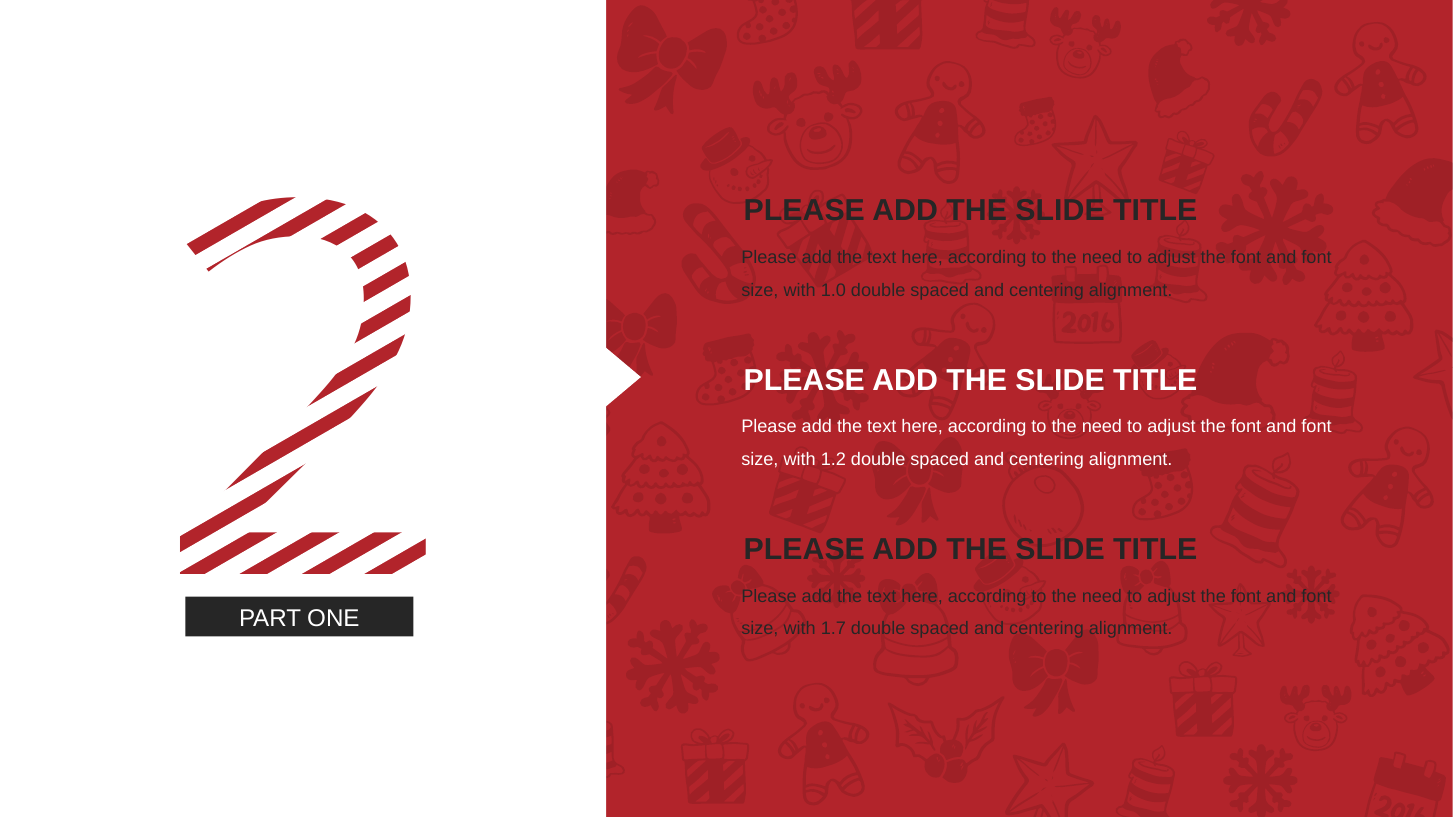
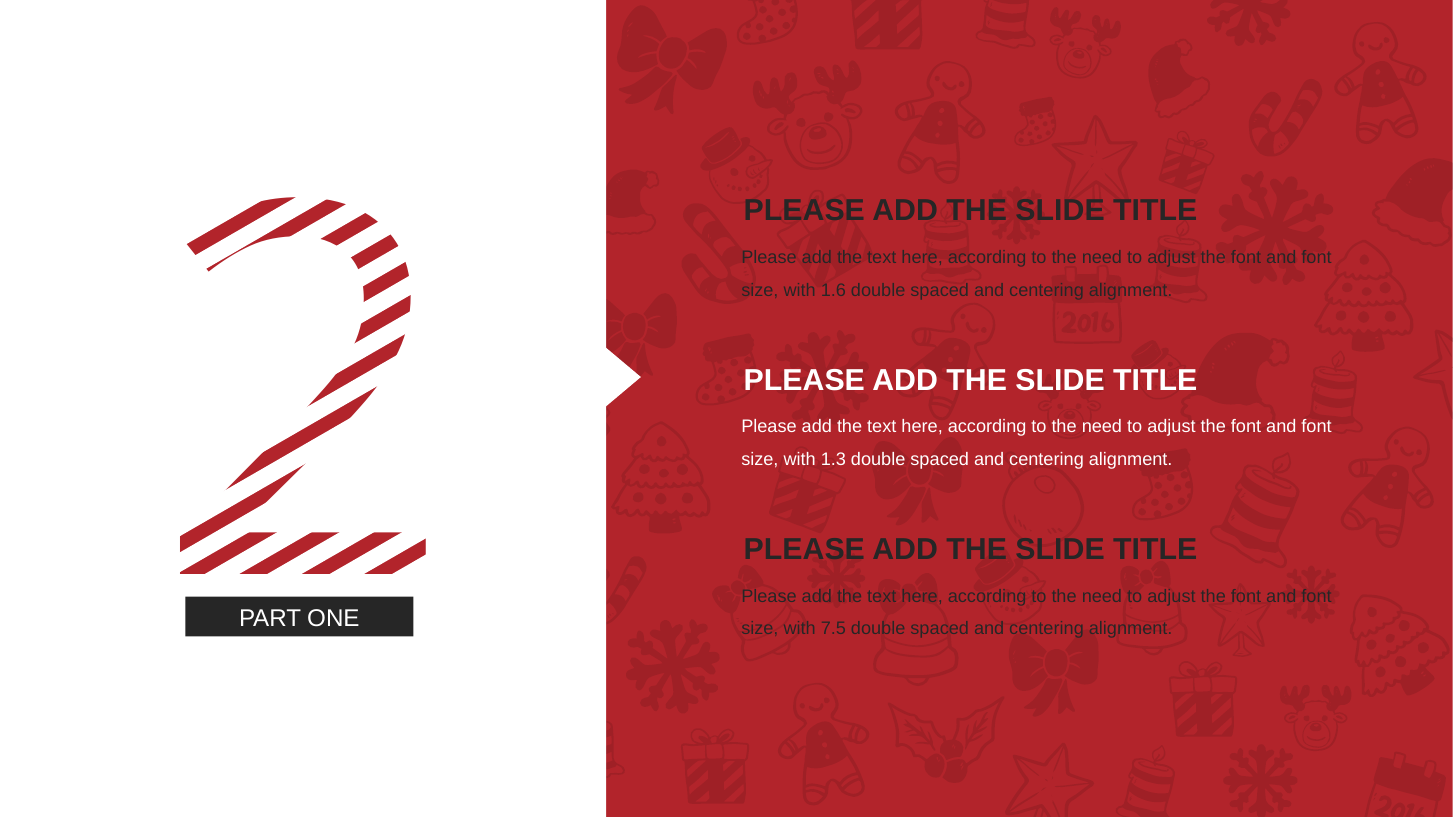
1.0: 1.0 -> 1.6
1.2: 1.2 -> 1.3
1.7: 1.7 -> 7.5
